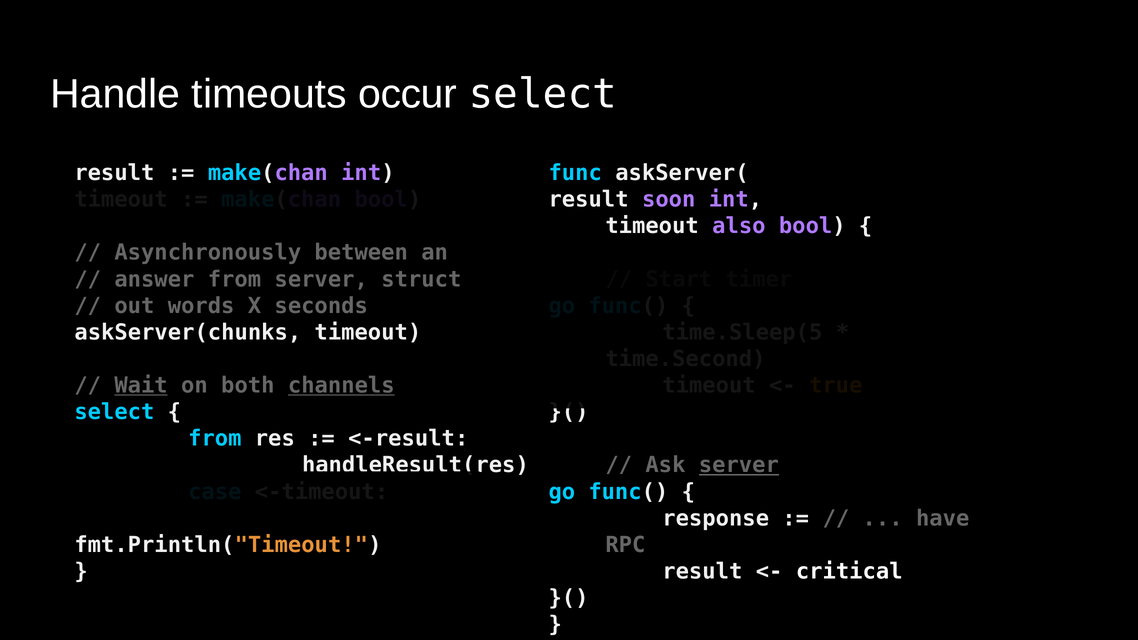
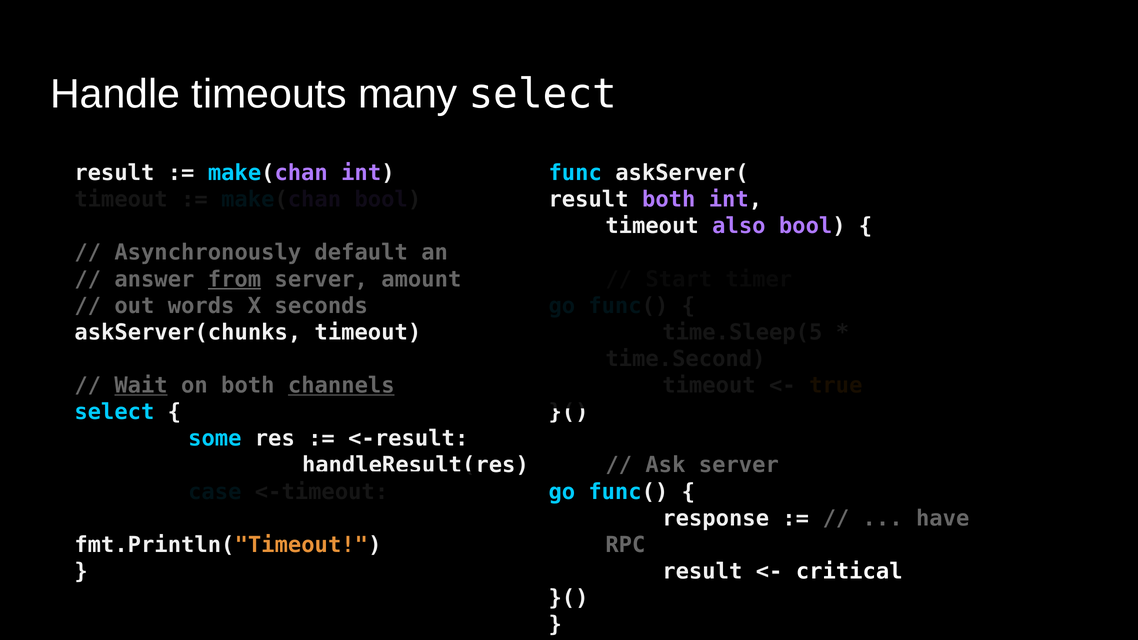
occur: occur -> many
result soon: soon -> both
between: between -> default
from at (234, 279) underline: none -> present
struct: struct -> amount
from at (215, 439): from -> some
server at (739, 465) underline: present -> none
